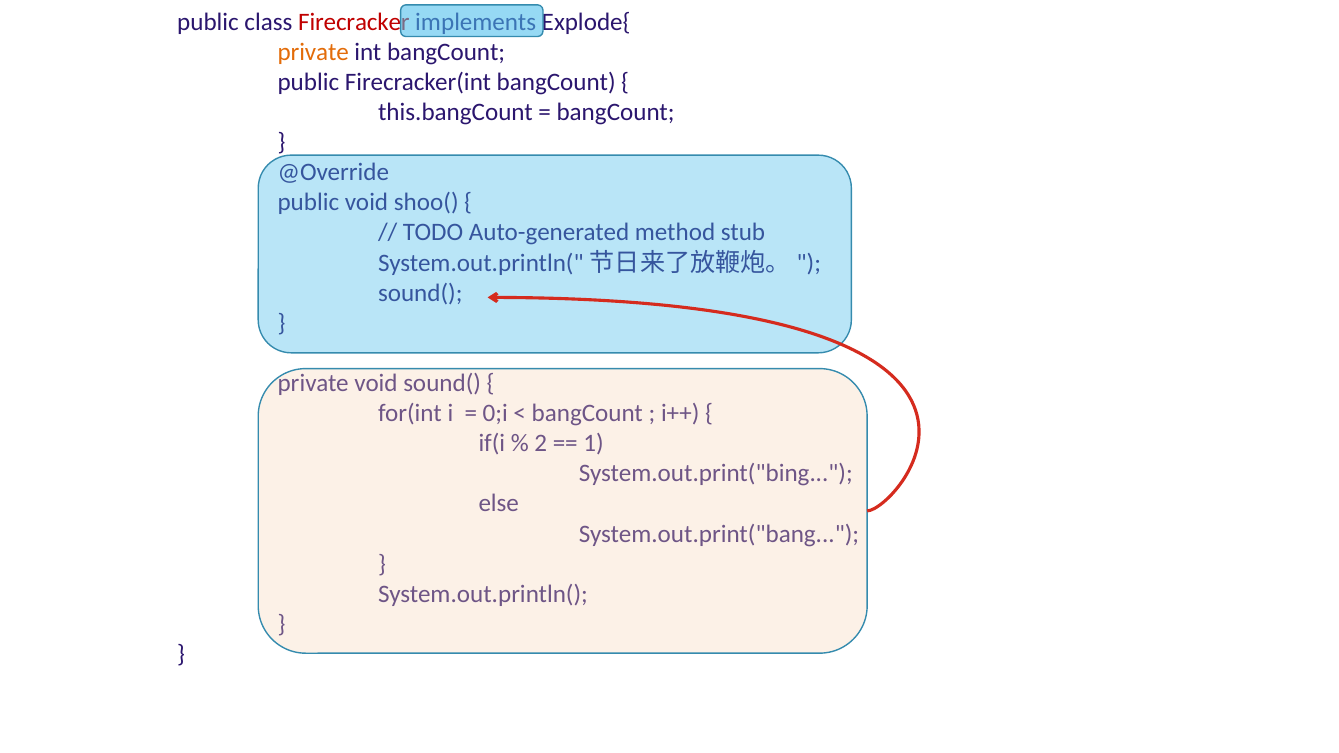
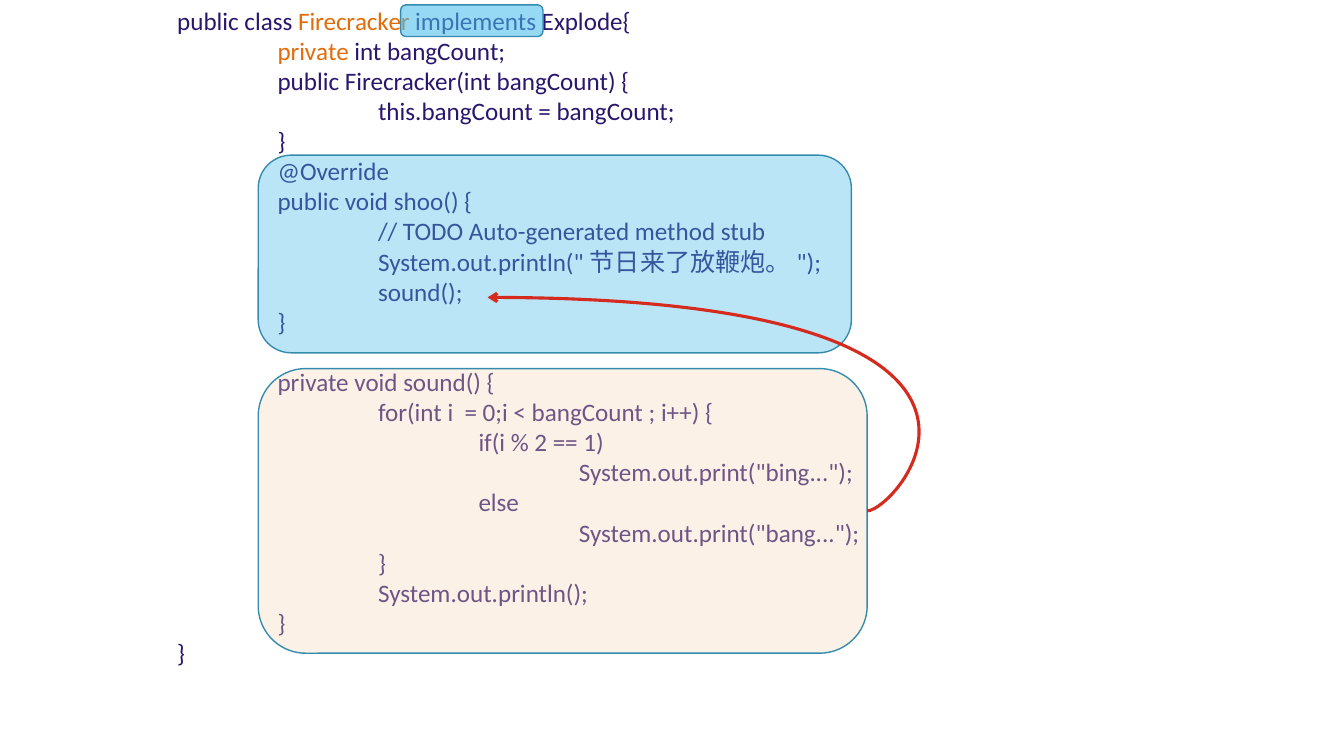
Firecracker colour: red -> orange
